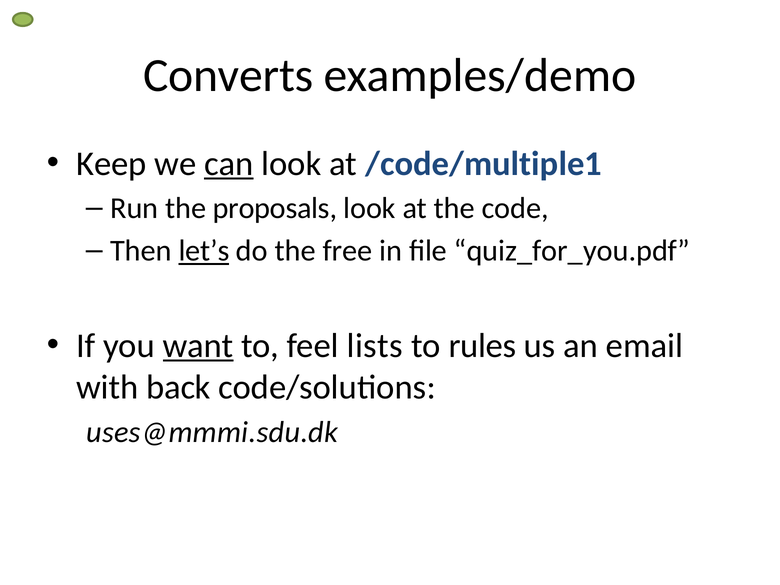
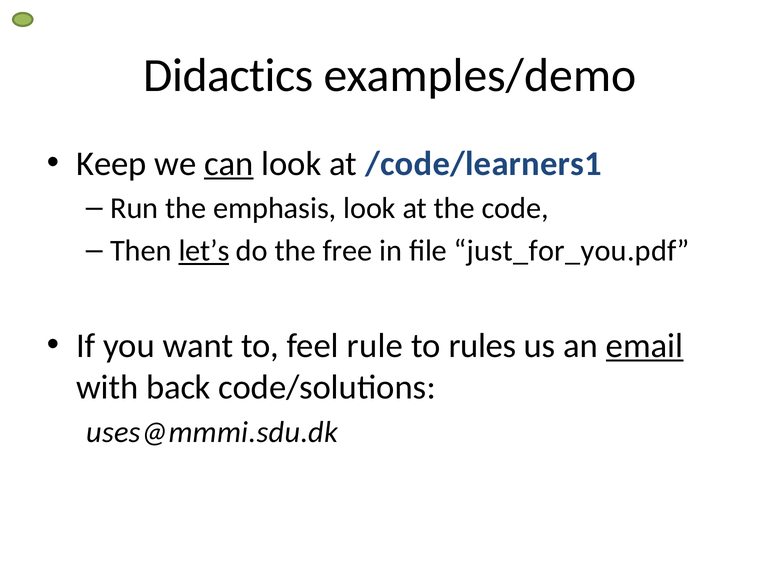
Converts: Converts -> Didactics
/code/multiple1: /code/multiple1 -> /code/learners1
proposals: proposals -> emphasis
quiz_for_you.pdf: quiz_for_you.pdf -> just_for_you.pdf
want underline: present -> none
lists: lists -> rule
email underline: none -> present
